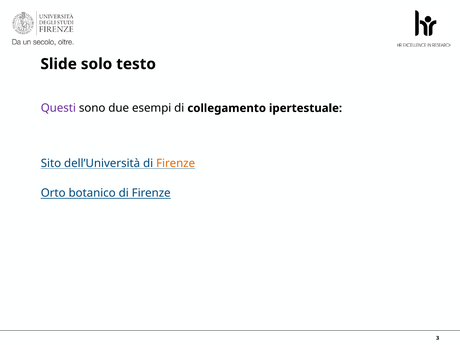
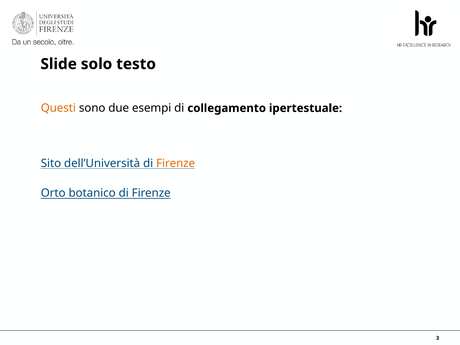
Questi colour: purple -> orange
